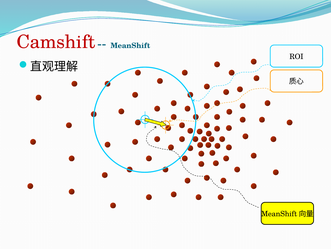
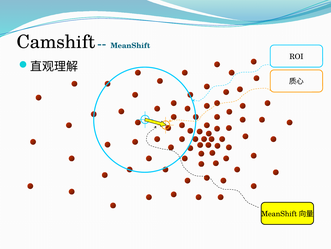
Camshift colour: red -> black
